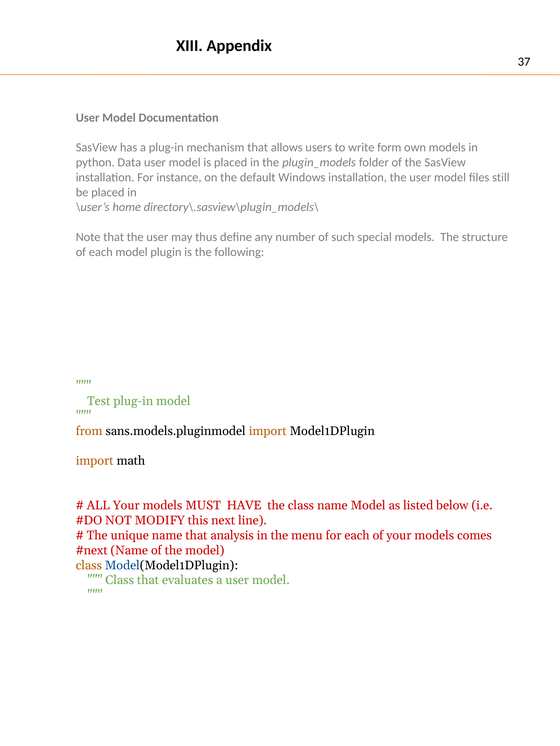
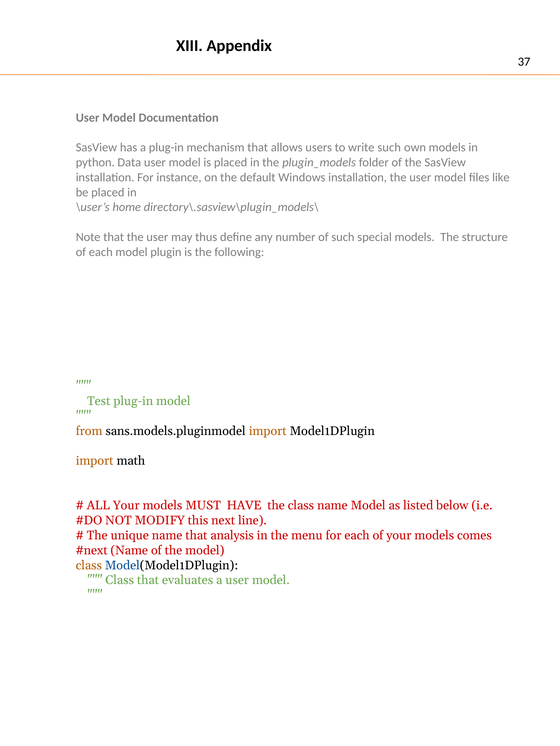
write form: form -> such
still: still -> like
